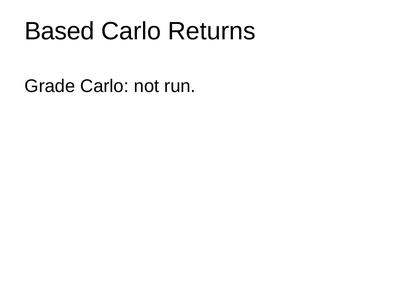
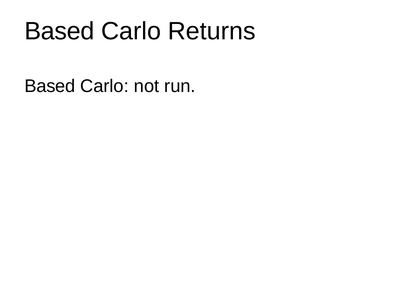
Grade at (50, 86): Grade -> Based
